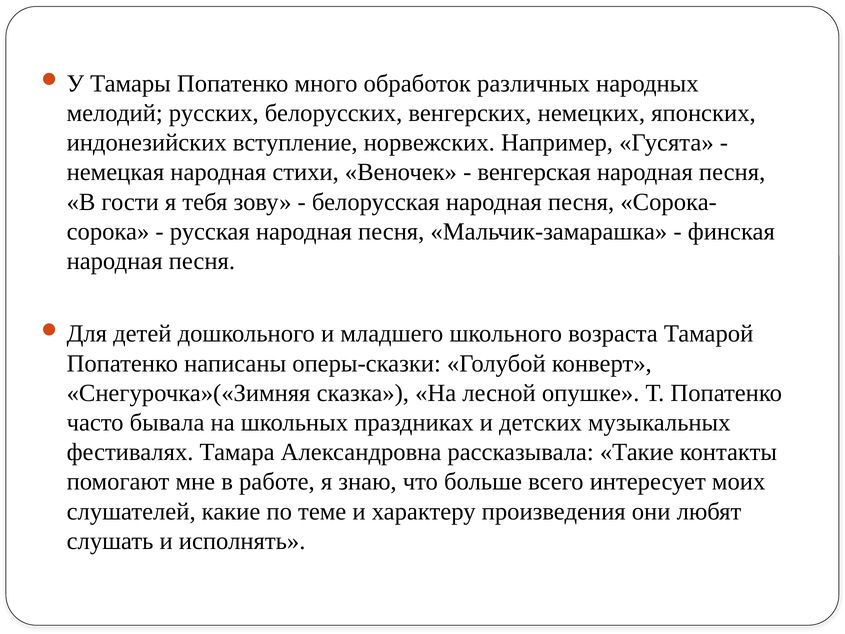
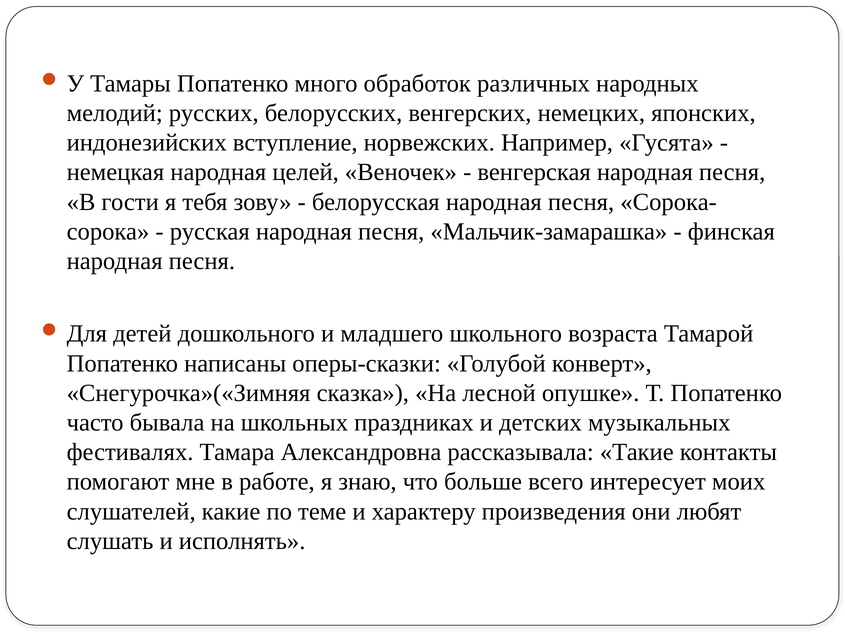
стихи: стихи -> целей
